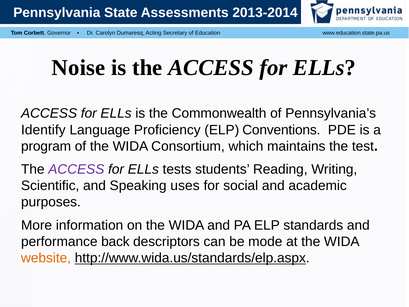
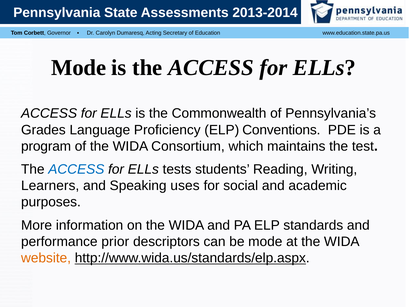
Noise at (78, 68): Noise -> Mode
Identify: Identify -> Grades
ACCESS at (76, 169) colour: purple -> blue
Scientific: Scientific -> Learners
back: back -> prior
